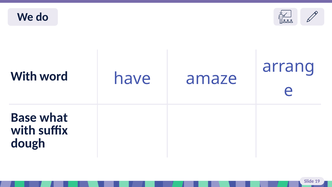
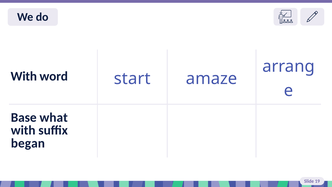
have: have -> start
dough: dough -> began
